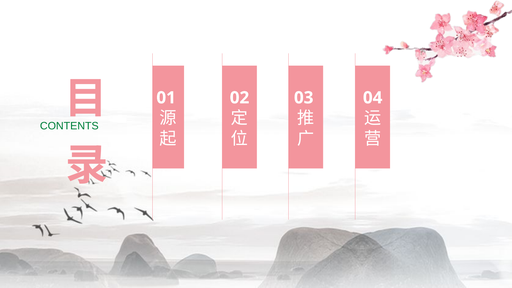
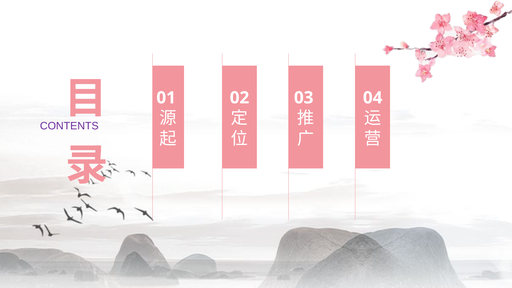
CONTENTS colour: green -> purple
